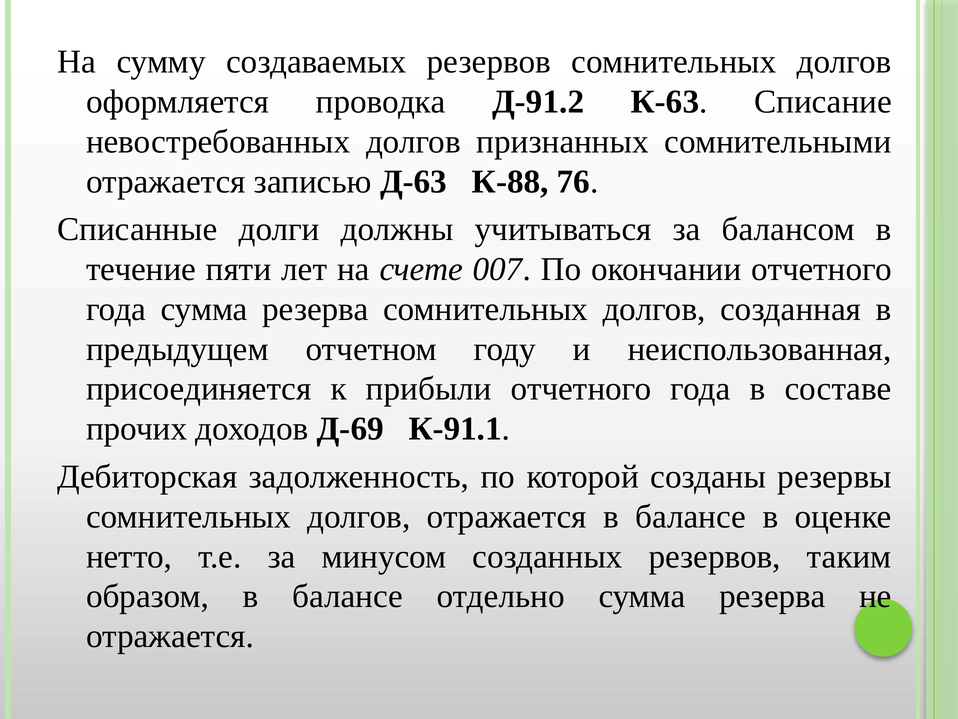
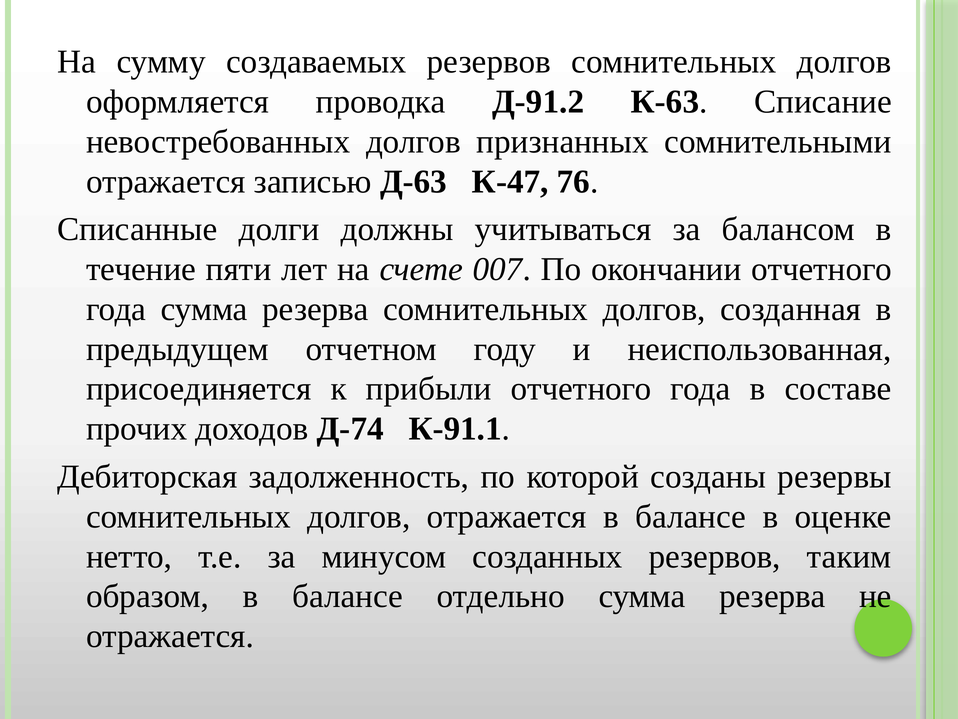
К-88: К-88 -> К-47
Д-69: Д-69 -> Д-74
